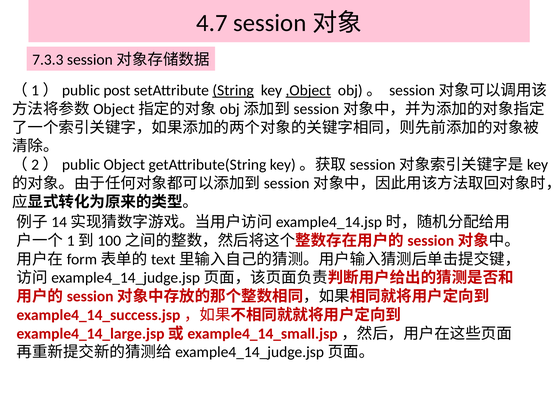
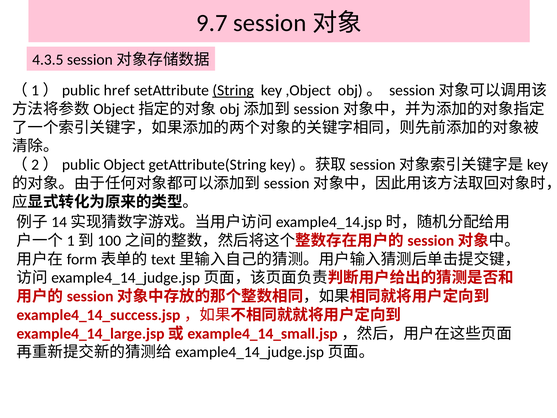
4.7: 4.7 -> 9.7
7.3.3: 7.3.3 -> 4.3.5
post: post -> href
,Object underline: present -> none
